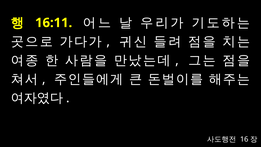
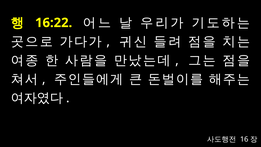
16:11: 16:11 -> 16:22
